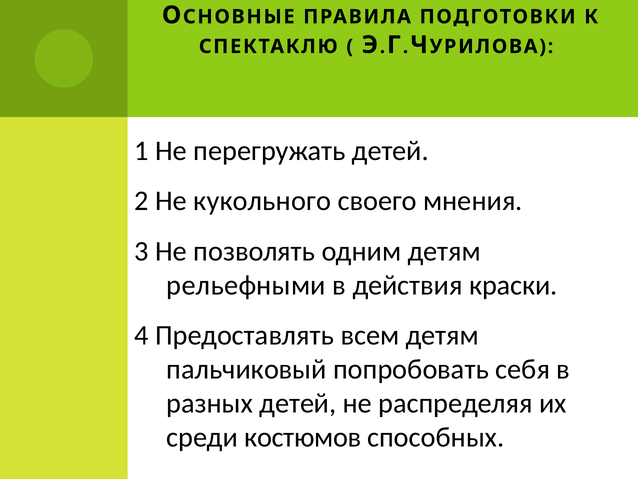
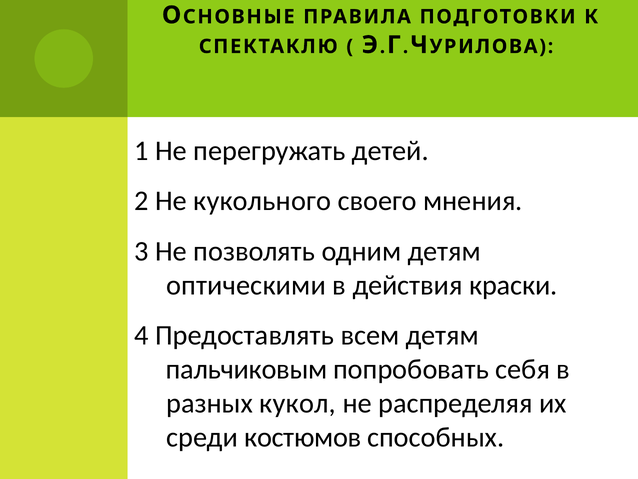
рельефными: рельефными -> оптическими
пальчиковый: пальчиковый -> пальчиковым
разных детей: детей -> кукол
